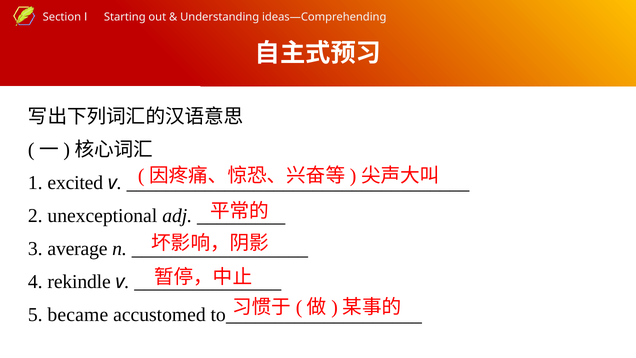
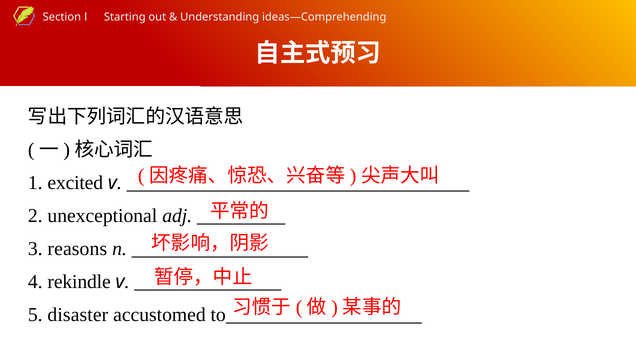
average: average -> reasons
became: became -> disaster
